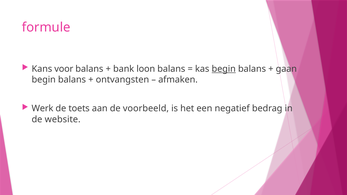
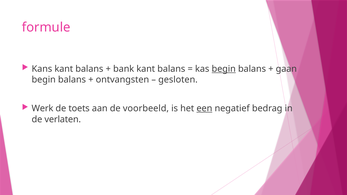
Kans voor: voor -> kant
bank loon: loon -> kant
afmaken: afmaken -> gesloten
een underline: none -> present
website: website -> verlaten
